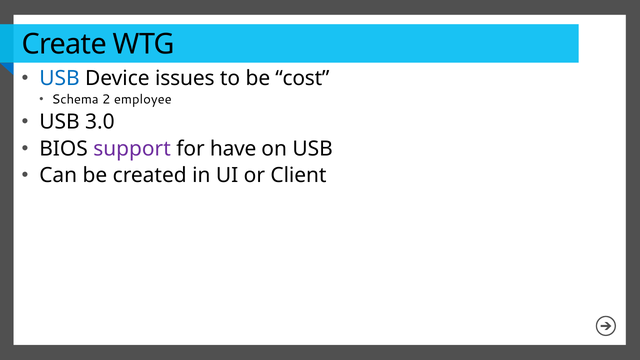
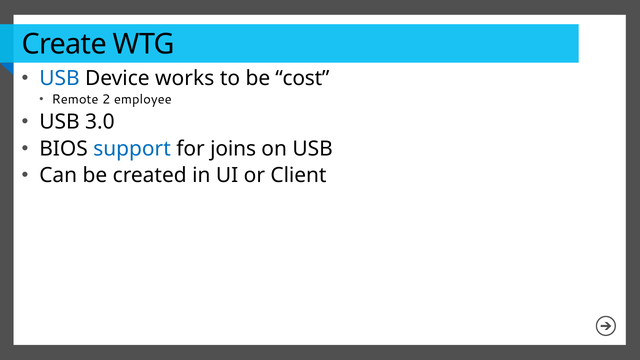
issues: issues -> works
Schema: Schema -> Remote
support colour: purple -> blue
have: have -> joins
